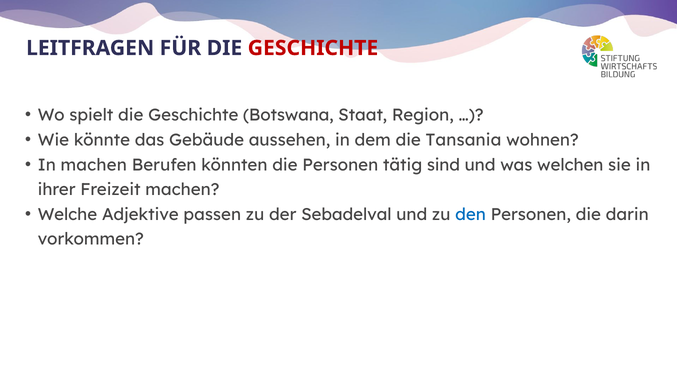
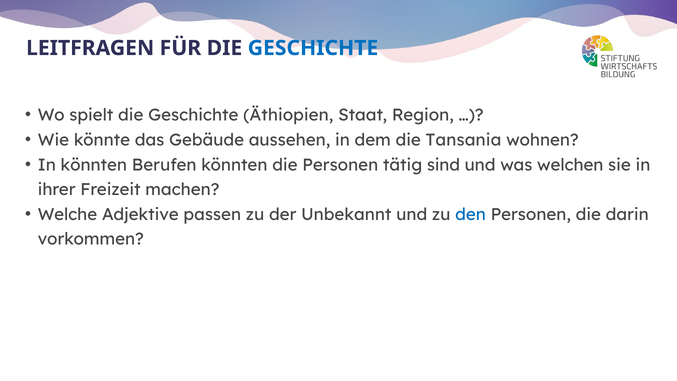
GESCHICHTE at (313, 48) colour: red -> blue
Botswana: Botswana -> Äthiopien
In machen: machen -> könnten
Sebadelval: Sebadelval -> Unbekannt
